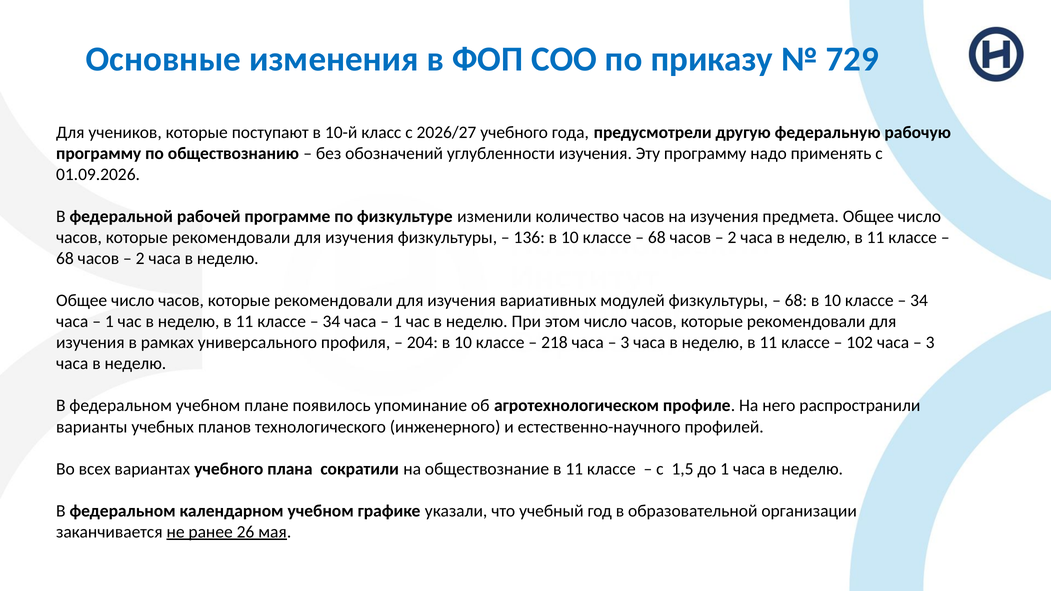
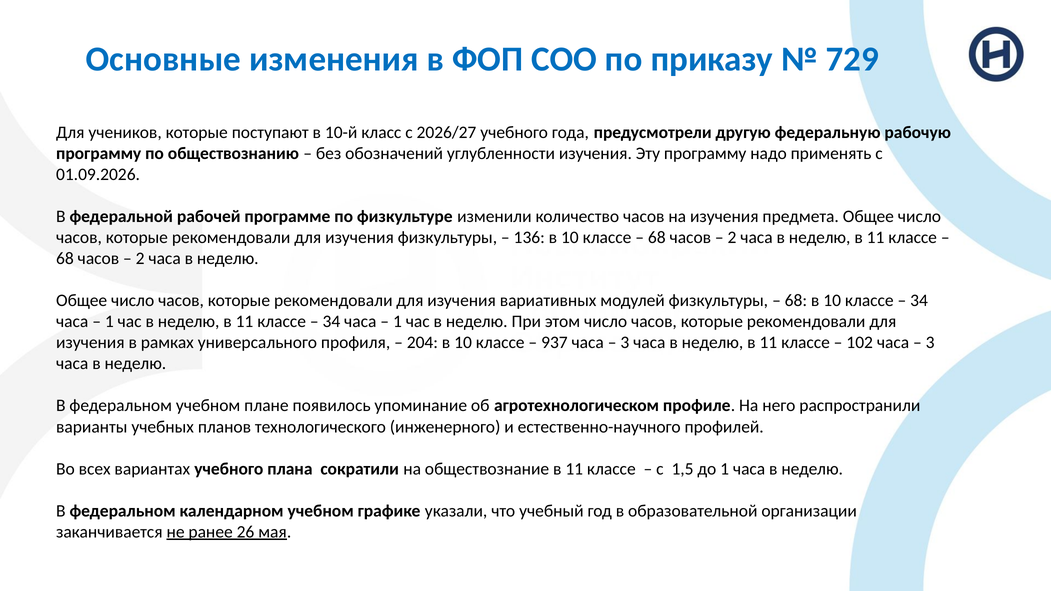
218: 218 -> 937
